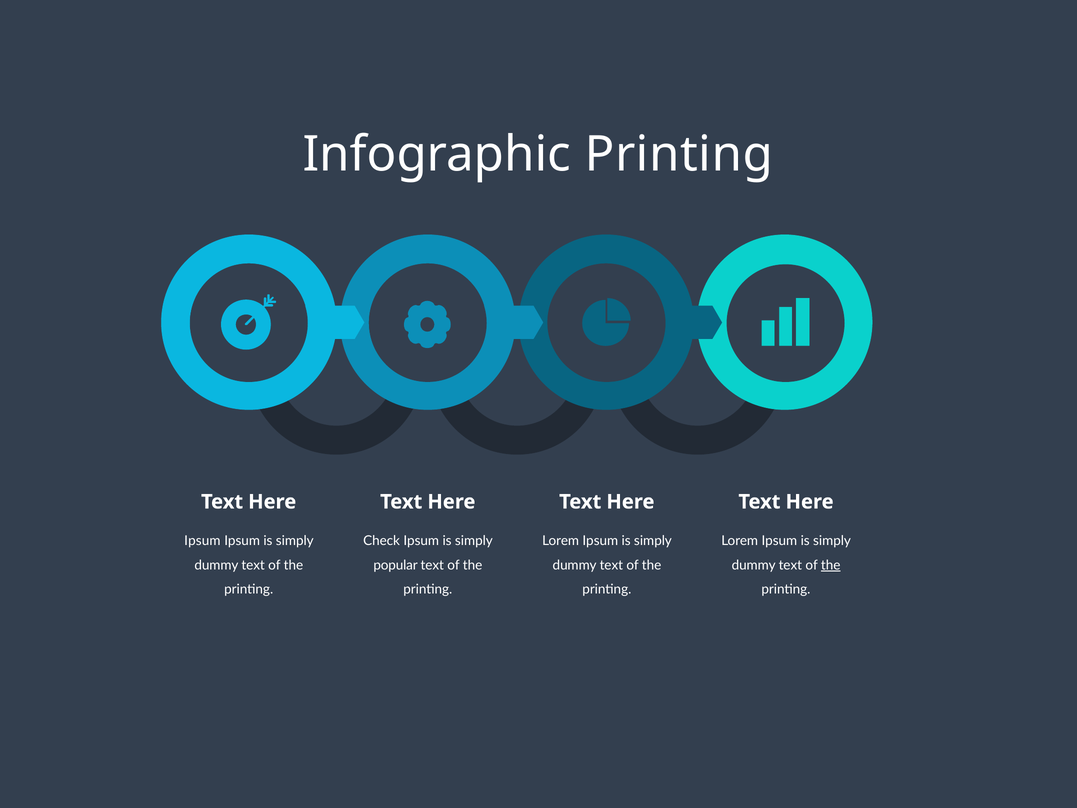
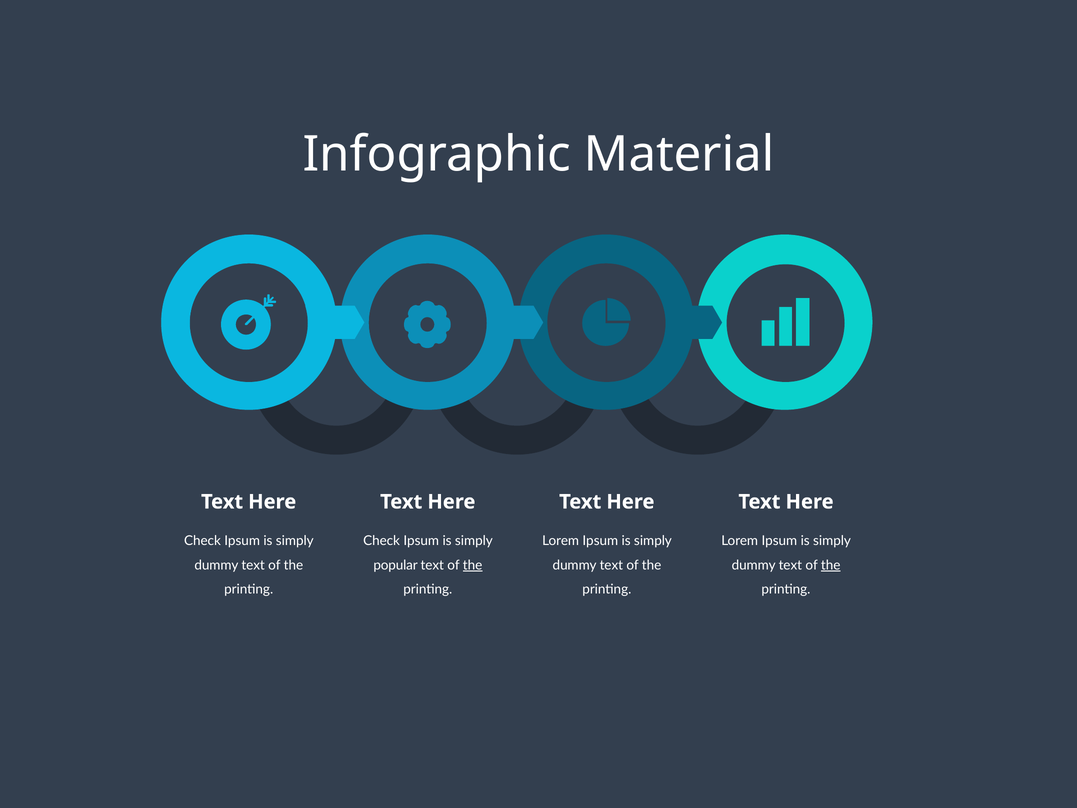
Infographic Printing: Printing -> Material
Ipsum at (202, 541): Ipsum -> Check
the at (473, 565) underline: none -> present
